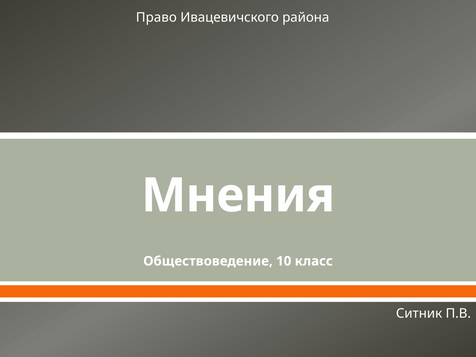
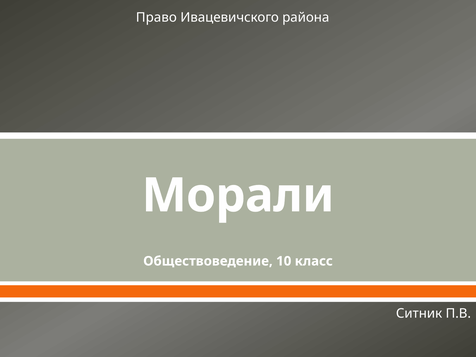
Мнения: Мнения -> Морали
